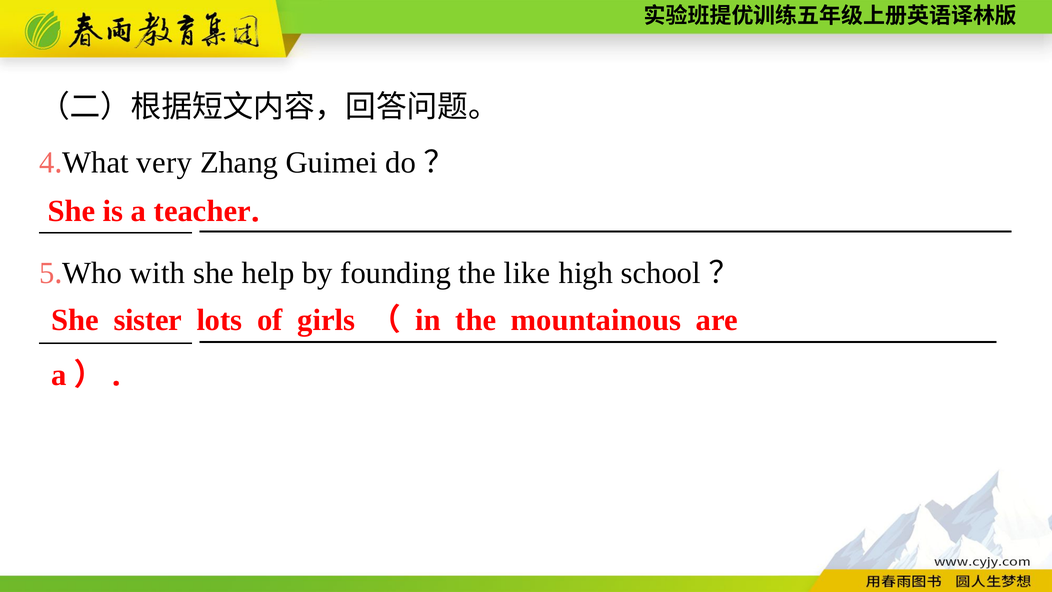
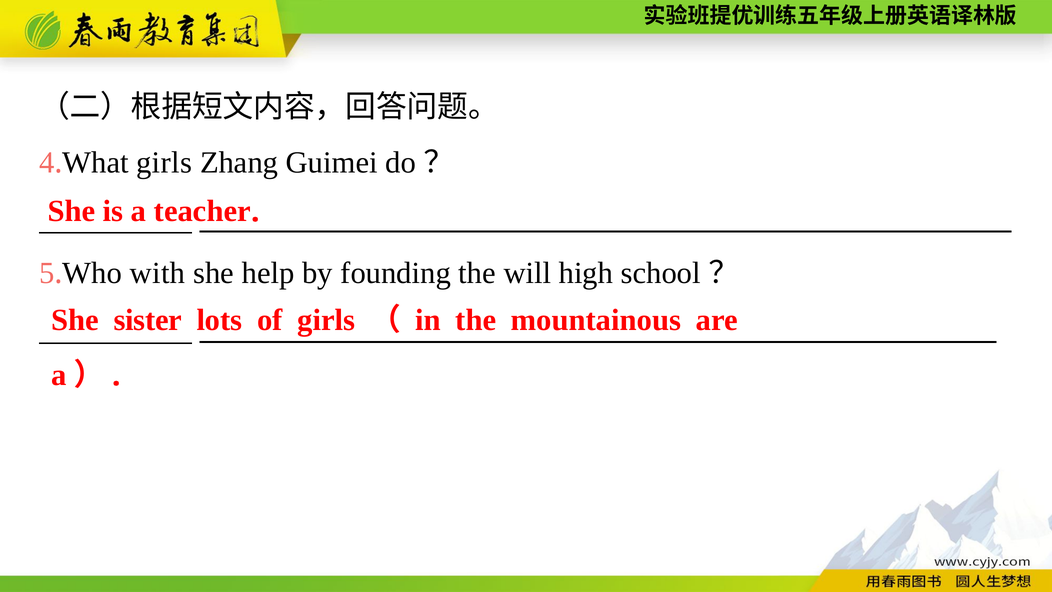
very at (164, 163): very -> girls
like: like -> will
